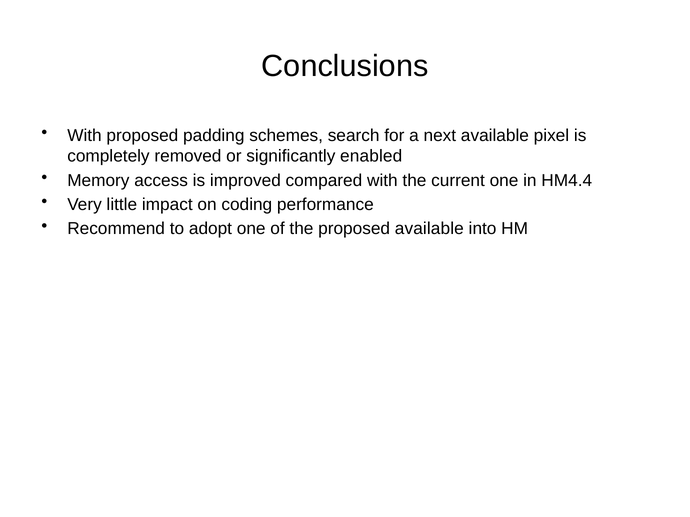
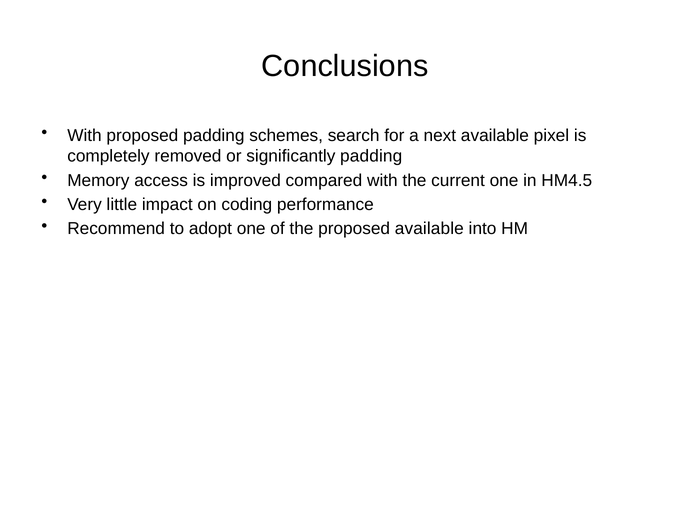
significantly enabled: enabled -> padding
HM4.4: HM4.4 -> HM4.5
